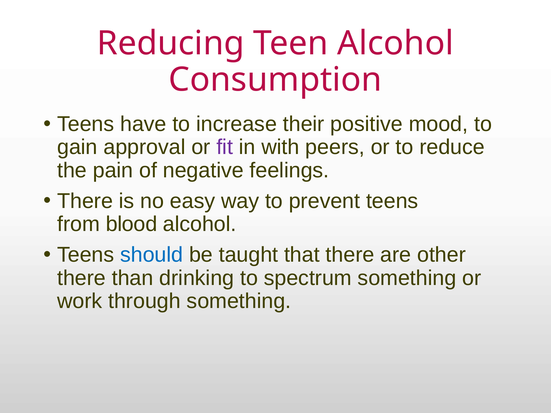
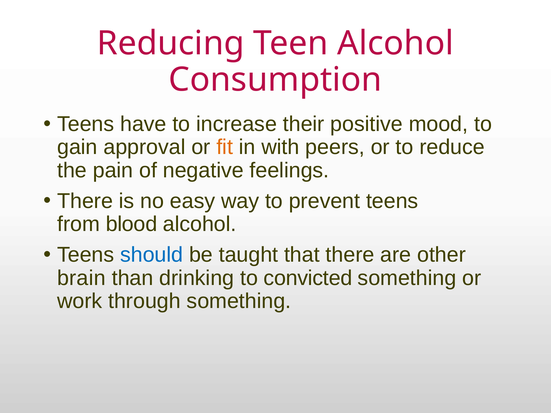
fit colour: purple -> orange
there at (82, 278): there -> brain
spectrum: spectrum -> convicted
